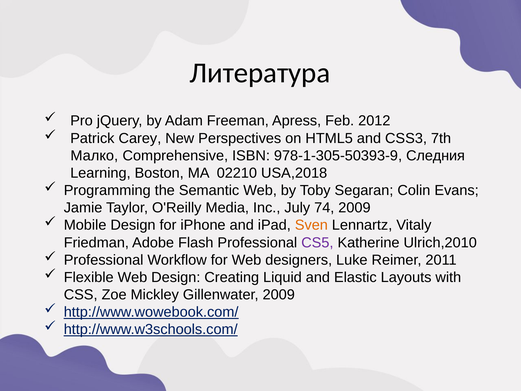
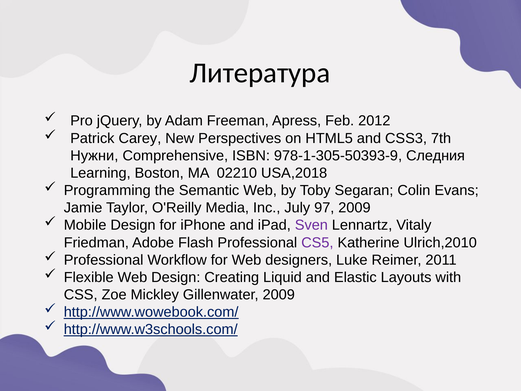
Малко: Малко -> Нужни
74: 74 -> 97
Sven colour: orange -> purple
